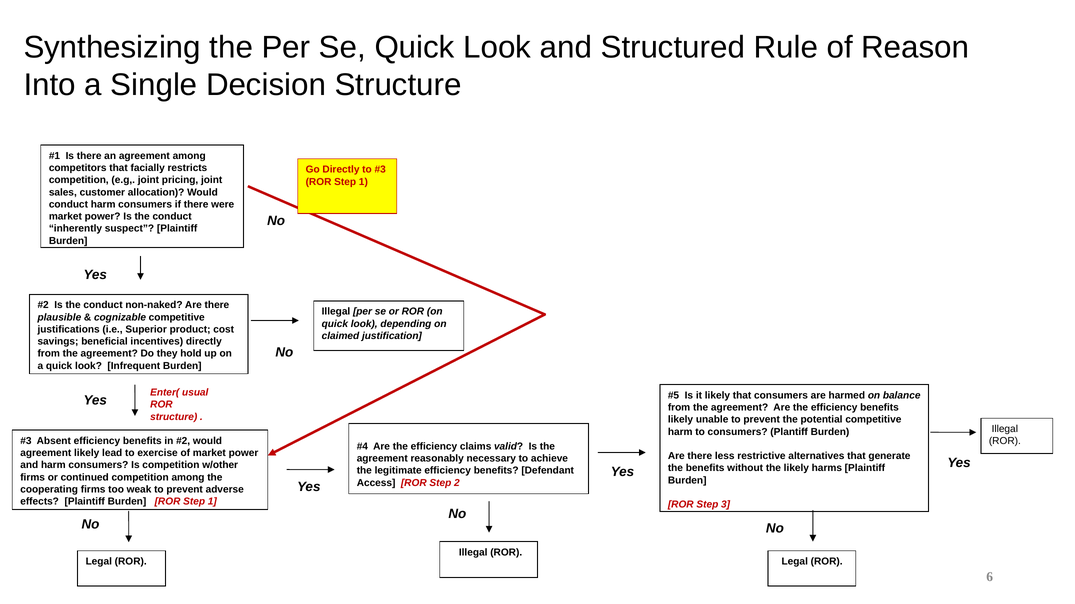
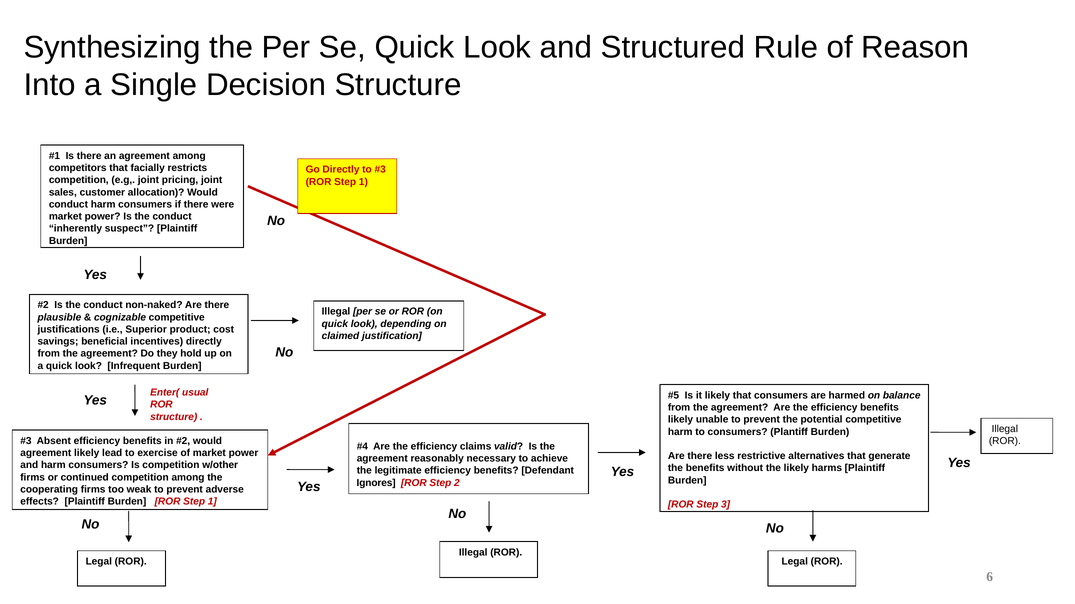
Access: Access -> Ignores
